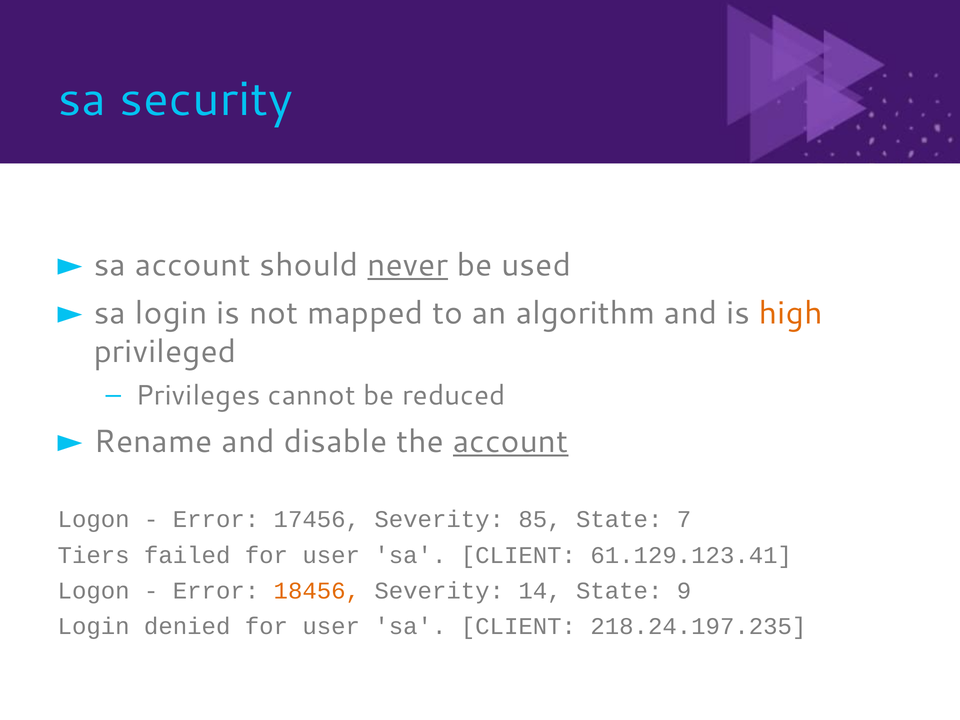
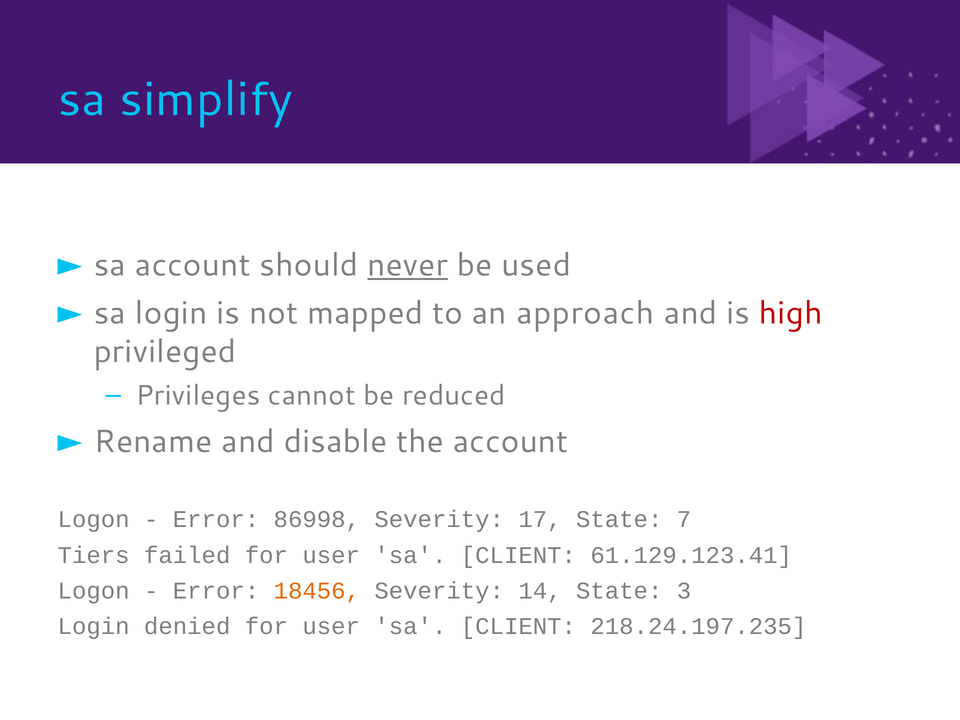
security: security -> simplify
algorithm: algorithm -> approach
high colour: orange -> red
account at (511, 442) underline: present -> none
17456: 17456 -> 86998
85: 85 -> 17
9: 9 -> 3
